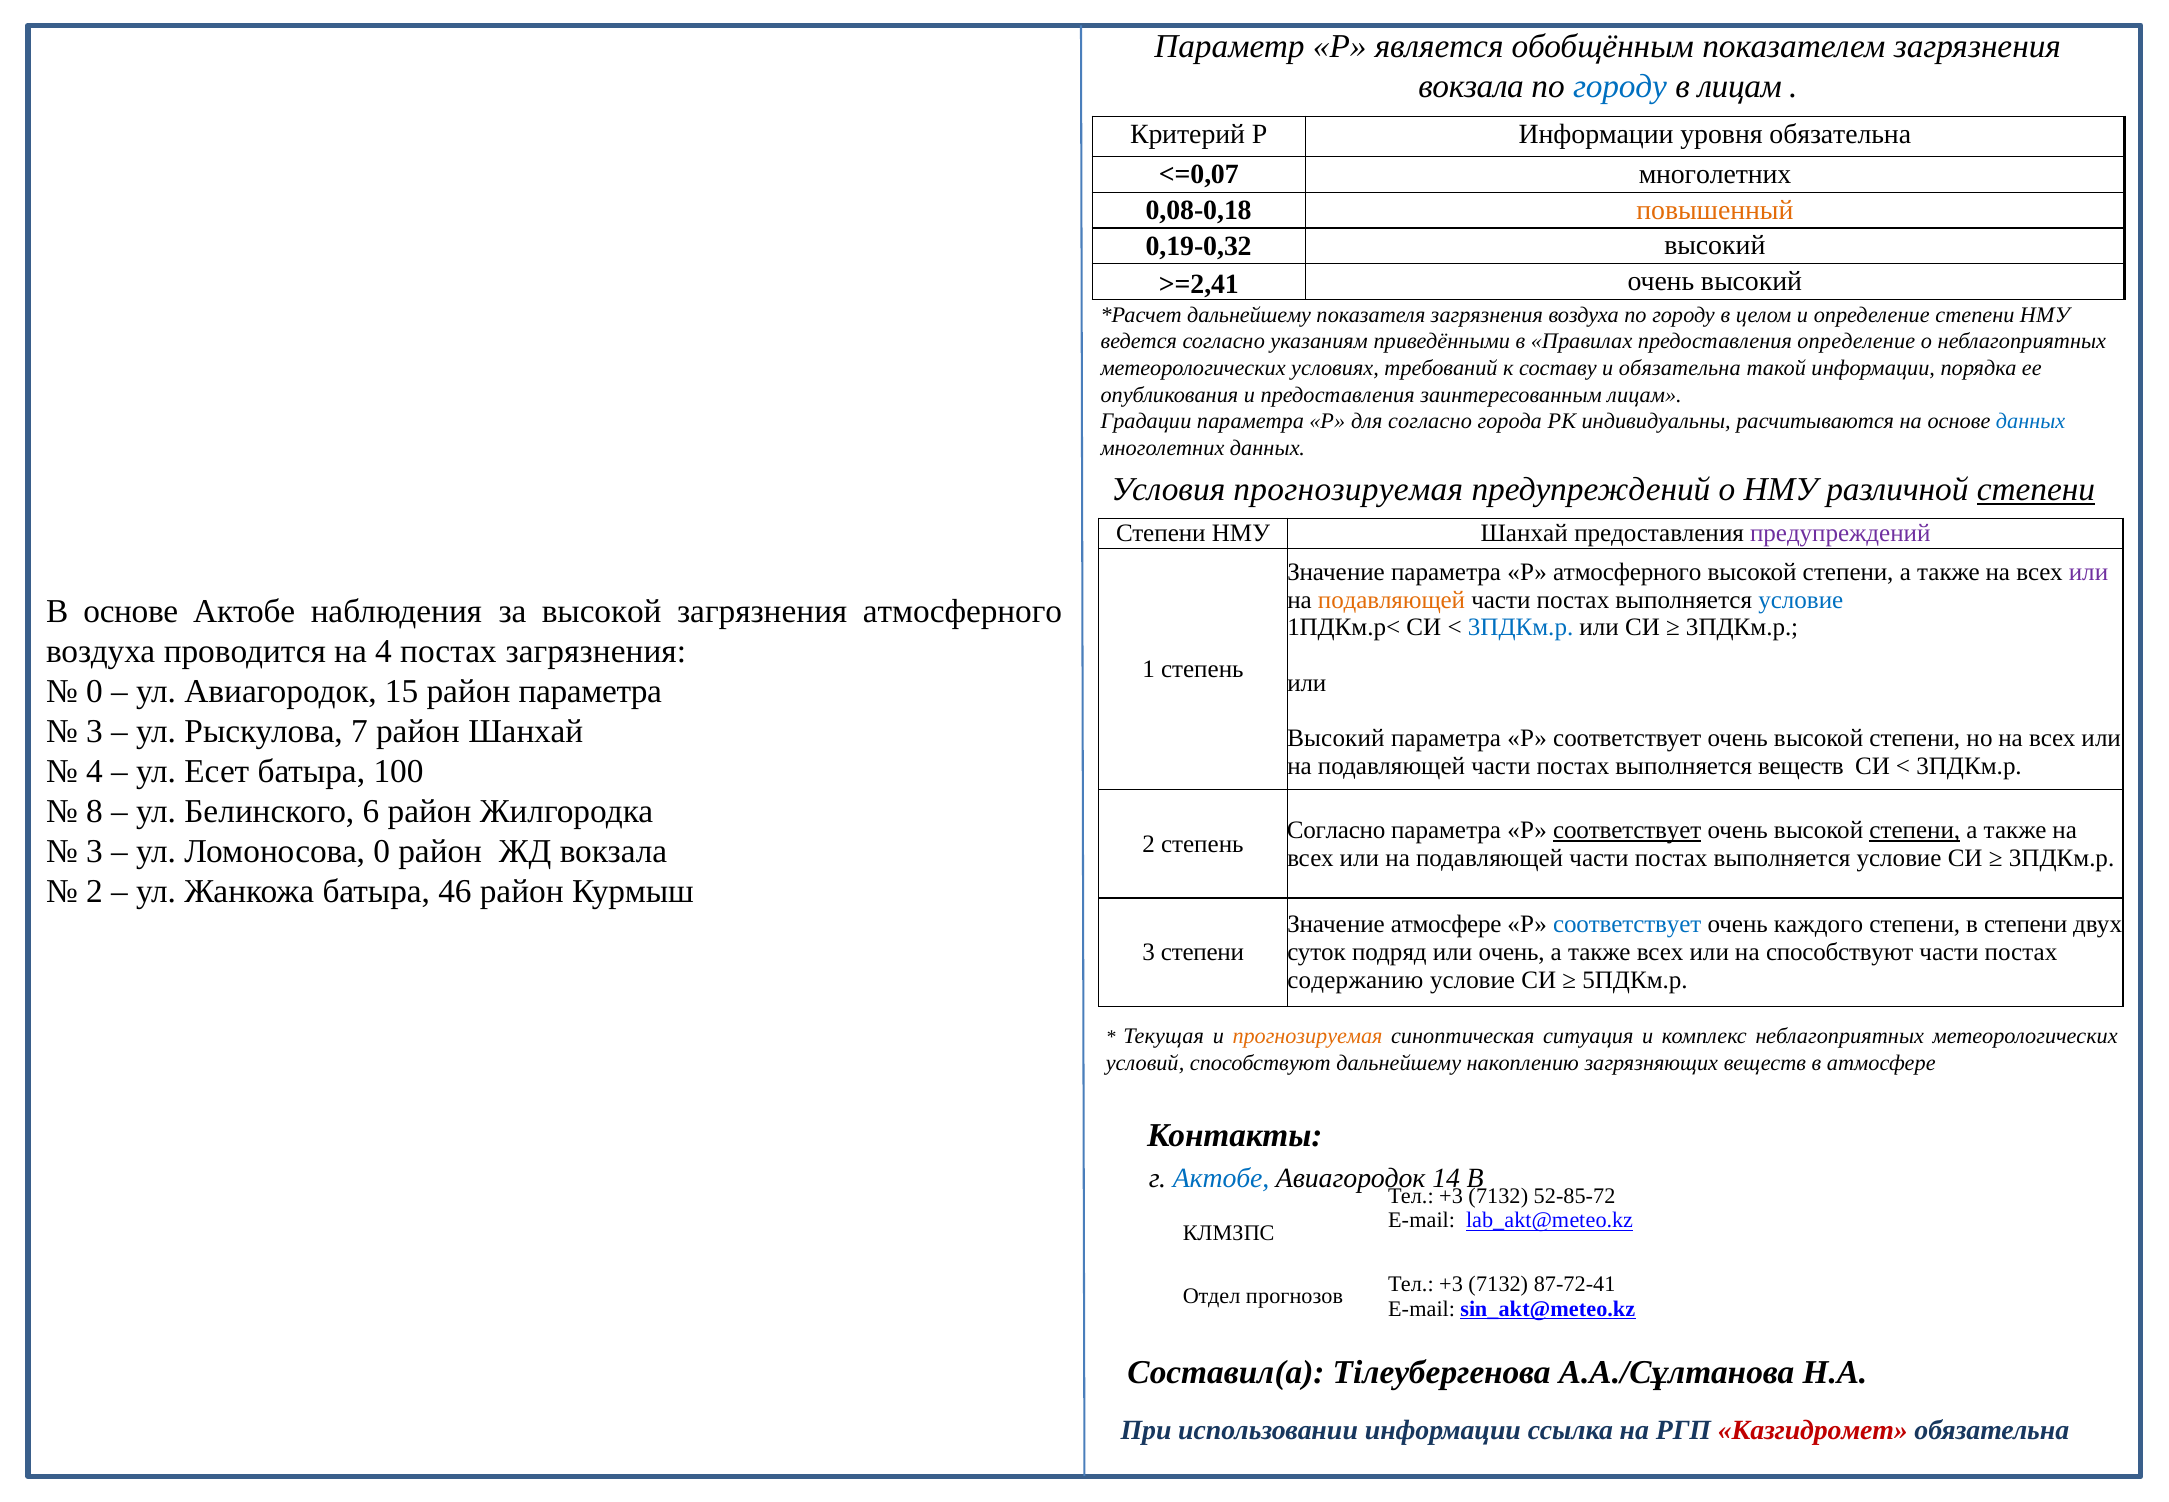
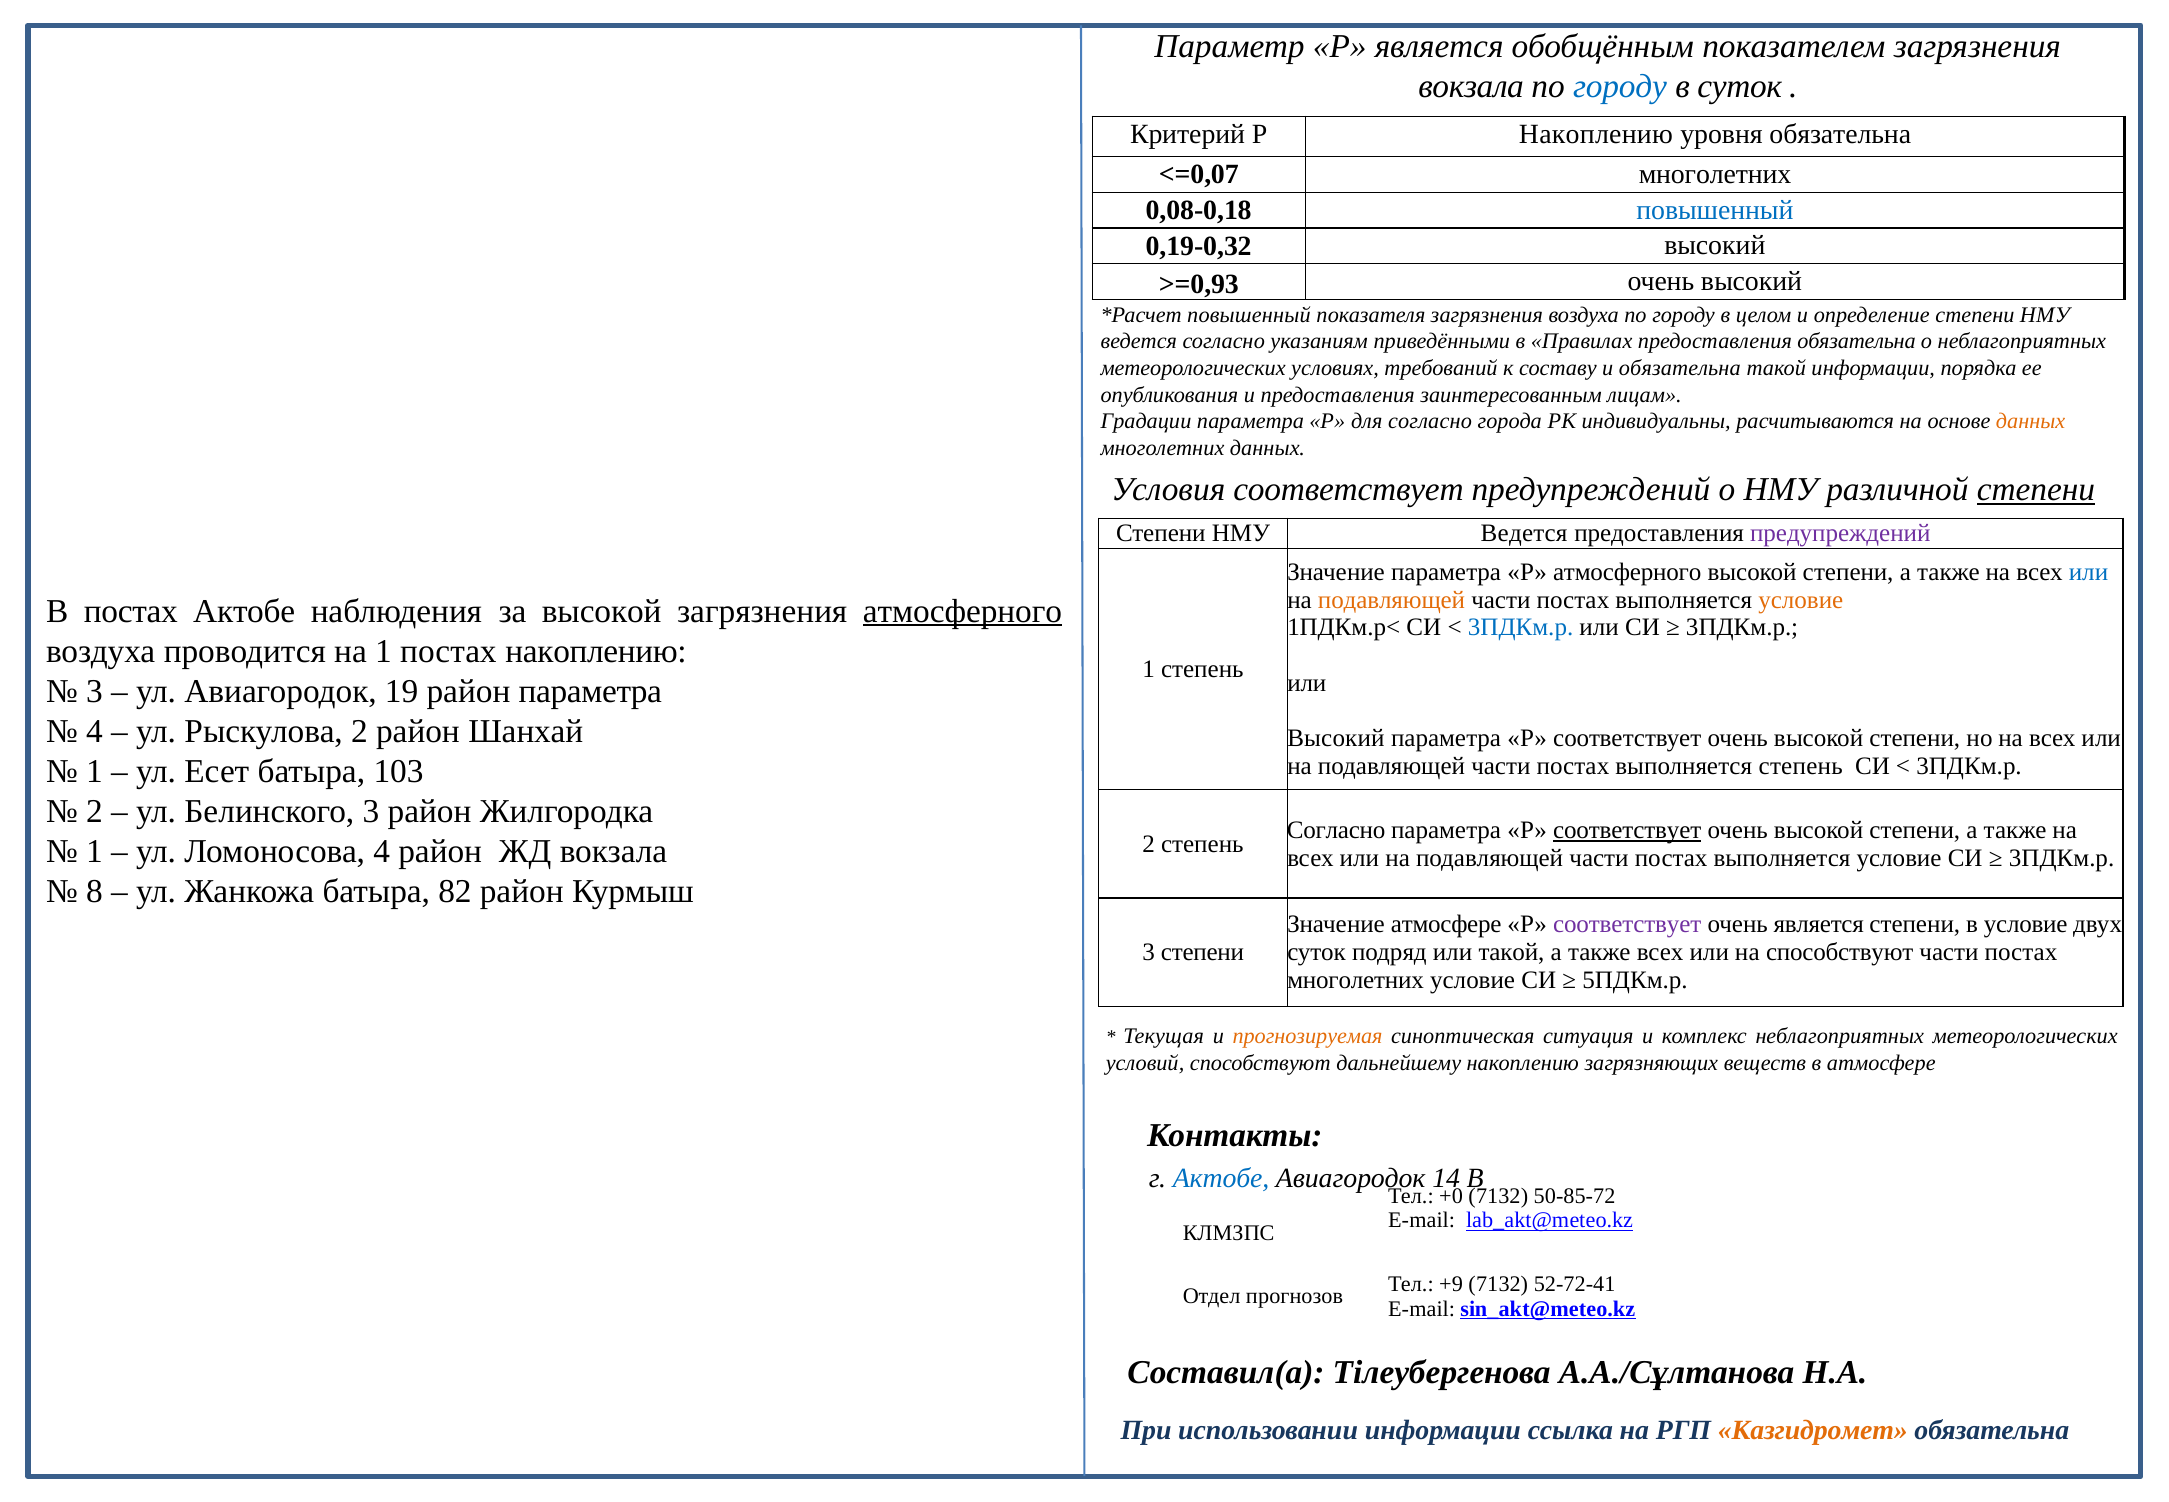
в лицам: лицам -> суток
Р Информации: Информации -> Накоплению
повышенный at (1715, 210) colour: orange -> blue
>=2,41: >=2,41 -> >=0,93
дальнейшему at (1249, 315): дальнейшему -> повышенный
предоставления определение: определение -> обязательна
данных at (2031, 421) colour: blue -> orange
Условия прогнозируемая: прогнозируемая -> соответствует
Шанхай at (1524, 533): Шанхай -> Ведется
или at (2088, 572) colour: purple -> blue
условие at (1801, 600) colour: blue -> orange
В основе: основе -> постах
атмосферного at (963, 611) underline: none -> present
на 4: 4 -> 1
постах загрязнения: загрязнения -> накоплению
0 at (94, 691): 0 -> 3
15: 15 -> 19
3 at (94, 731): 3 -> 4
Рыскулова 7: 7 -> 2
выполняется веществ: веществ -> степень
4 at (94, 771): 4 -> 1
100: 100 -> 103
8 at (94, 811): 8 -> 2
Белинского 6: 6 -> 3
степени at (1915, 830) underline: present -> none
3 at (94, 851): 3 -> 1
Ломоносова 0: 0 -> 4
2 at (94, 891): 2 -> 8
46: 46 -> 82
соответствует at (1627, 924) colour: blue -> purple
очень каждого: каждого -> является
в степени: степени -> условие
или очень: очень -> такой
содержанию at (1355, 980): содержанию -> многолетних
+3 at (1451, 1195): +3 -> +0
52-85-72: 52-85-72 -> 50-85-72
+3 at (1451, 1284): +3 -> +9
87-72-41: 87-72-41 -> 52-72-41
Казгидромет colour: red -> orange
